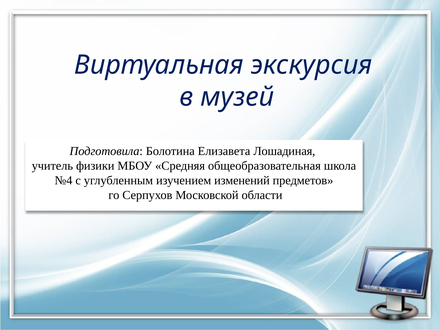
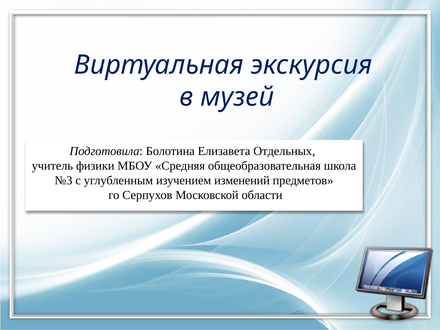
Лошадиная: Лошадиная -> Отдельных
№4: №4 -> №3
